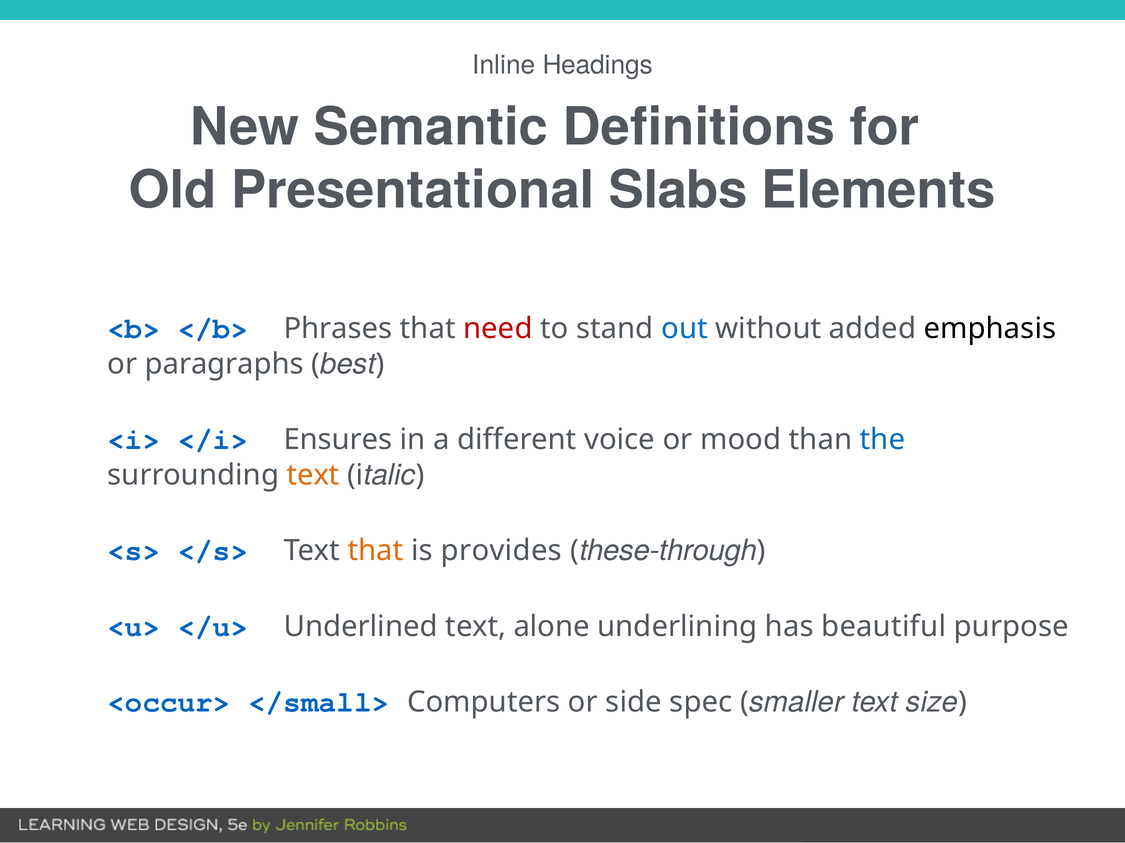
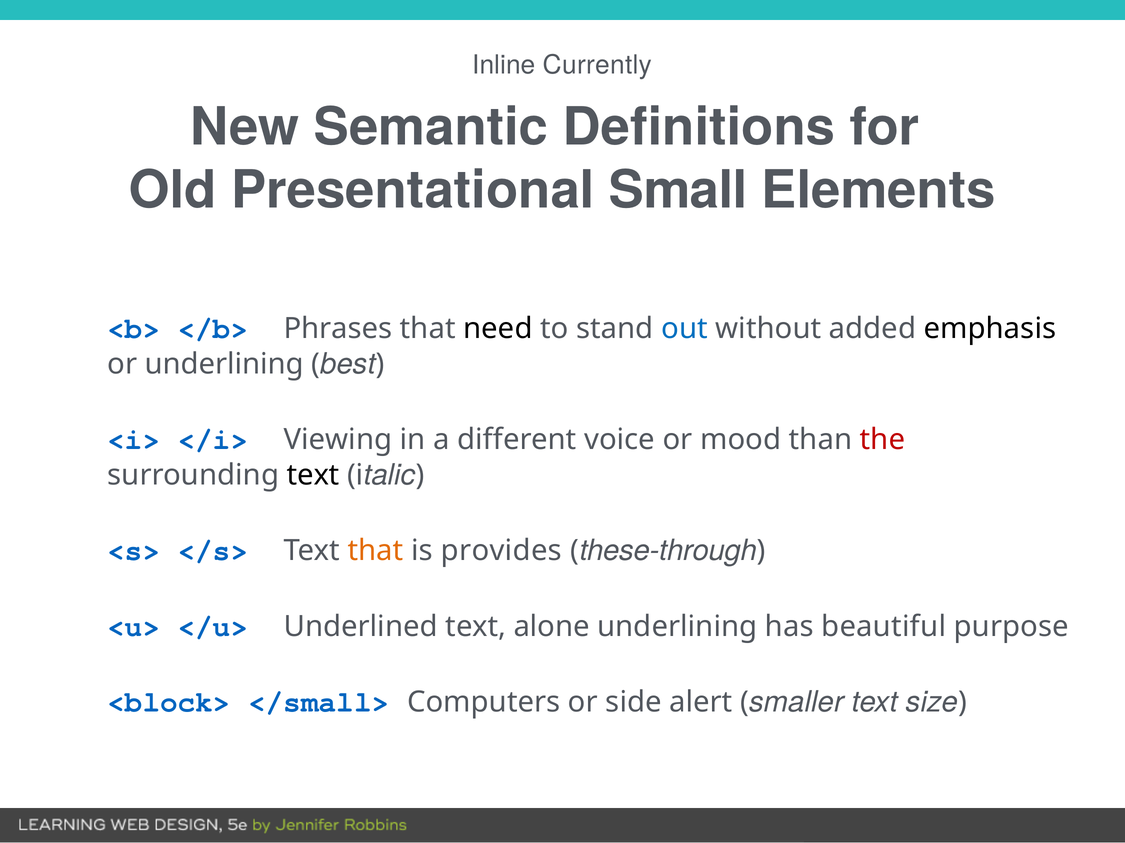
Headings: Headings -> Currently
Slabs: Slabs -> Small
need colour: red -> black
or paragraphs: paragraphs -> underlining
Ensures: Ensures -> Viewing
the colour: blue -> red
text at (313, 475) colour: orange -> black
<occur>: <occur> -> <block>
spec: spec -> alert
